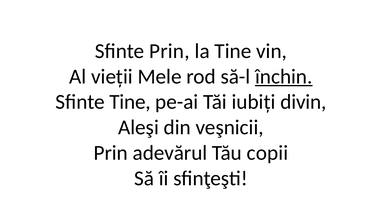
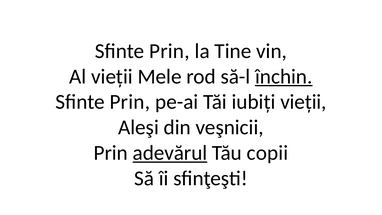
Tine at (130, 102): Tine -> Prin
iubiți divin: divin -> vieții
adevărul underline: none -> present
